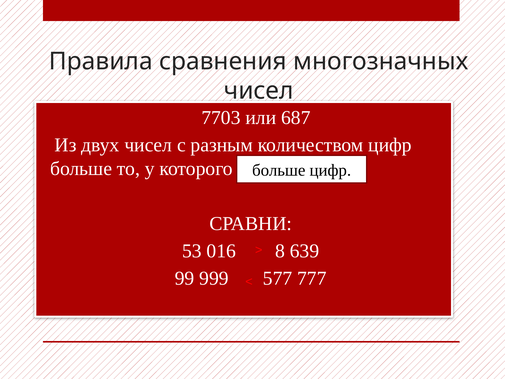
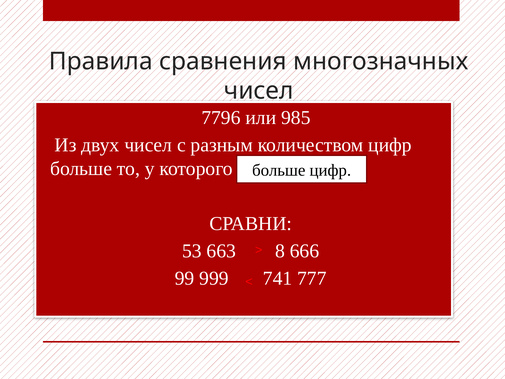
7703: 7703 -> 7796
687: 687 -> 985
016: 016 -> 663
639: 639 -> 666
577: 577 -> 741
